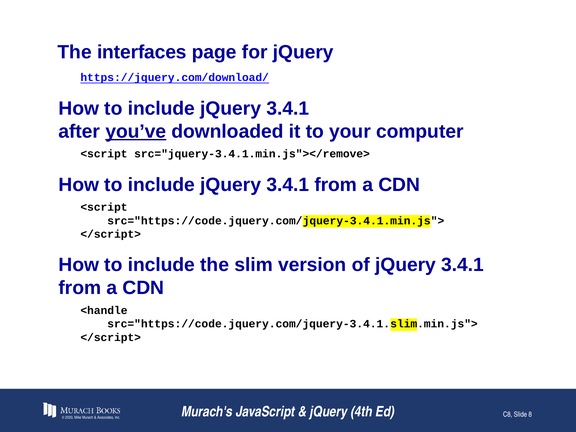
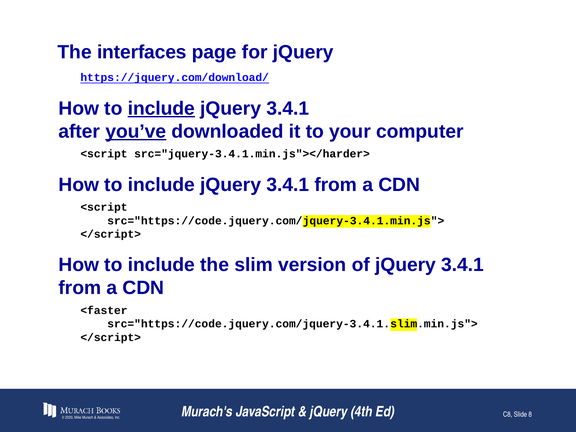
include at (161, 108) underline: none -> present
src="jquery-3.4.1.min.js"></remove>: src="jquery-3.4.1.min.js"></remove> -> src="jquery-3.4.1.min.js"></harder>
<handle: <handle -> <faster
